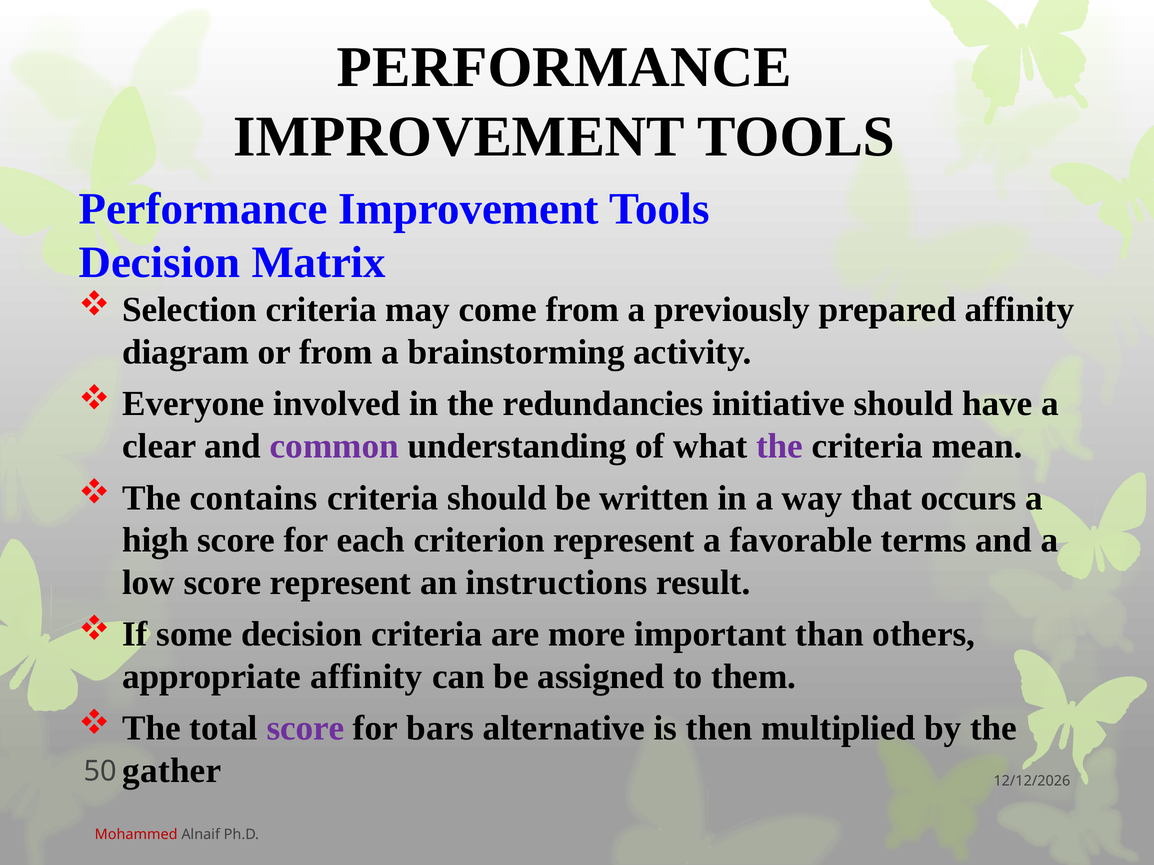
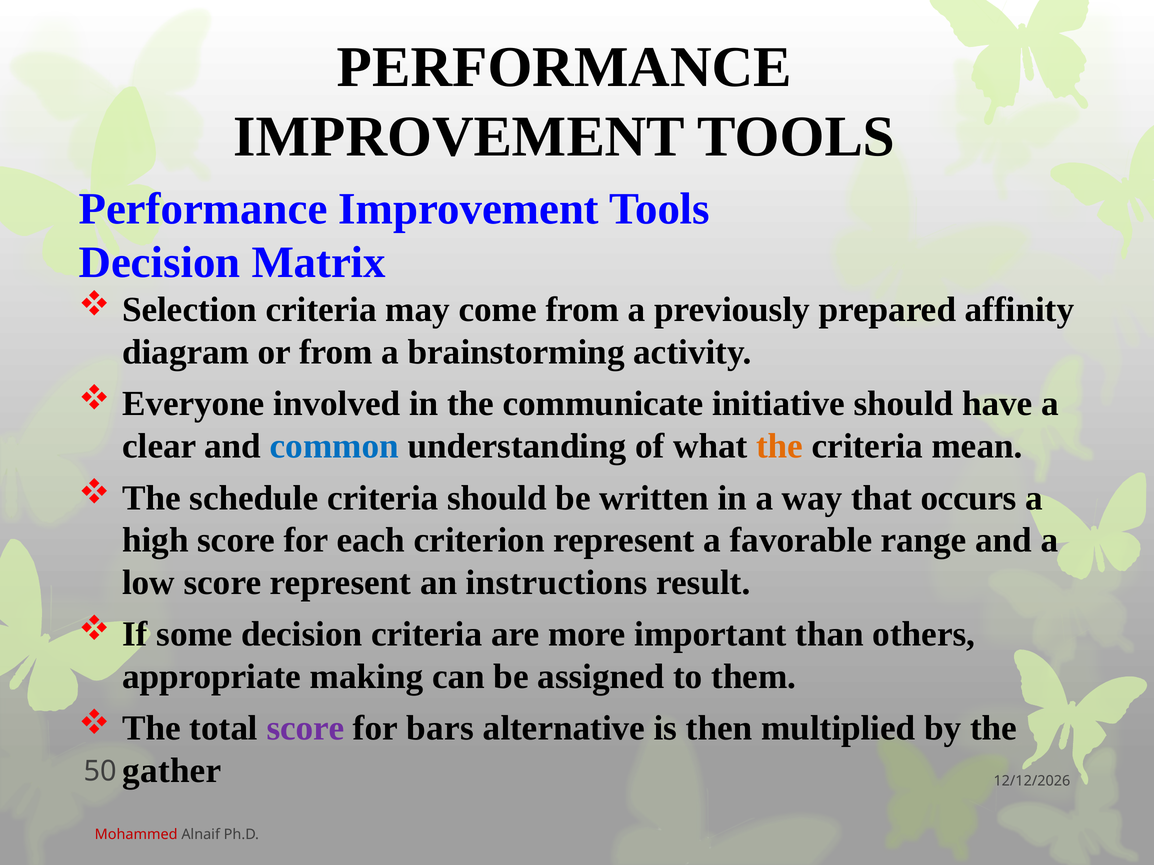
redundancies: redundancies -> communicate
common colour: purple -> blue
the at (780, 446) colour: purple -> orange
contains: contains -> schedule
terms: terms -> range
appropriate affinity: affinity -> making
